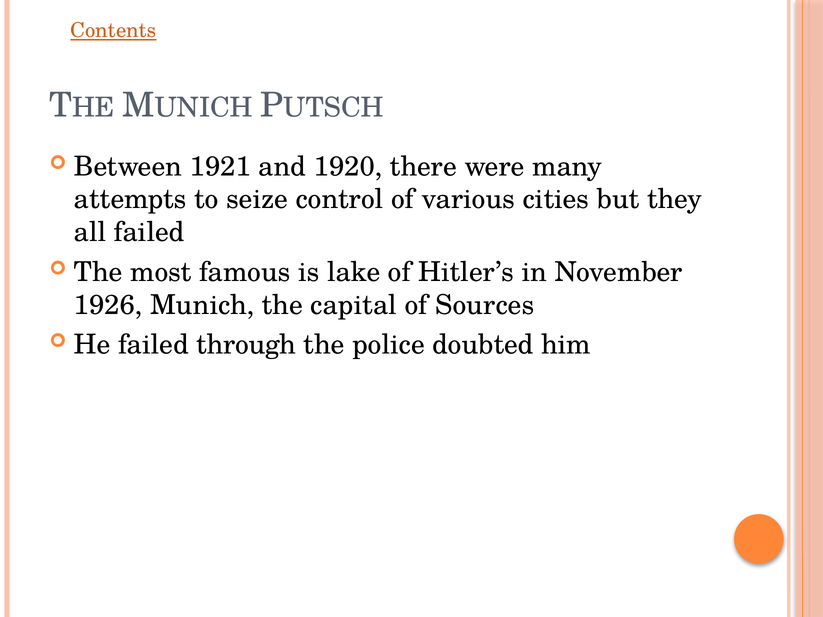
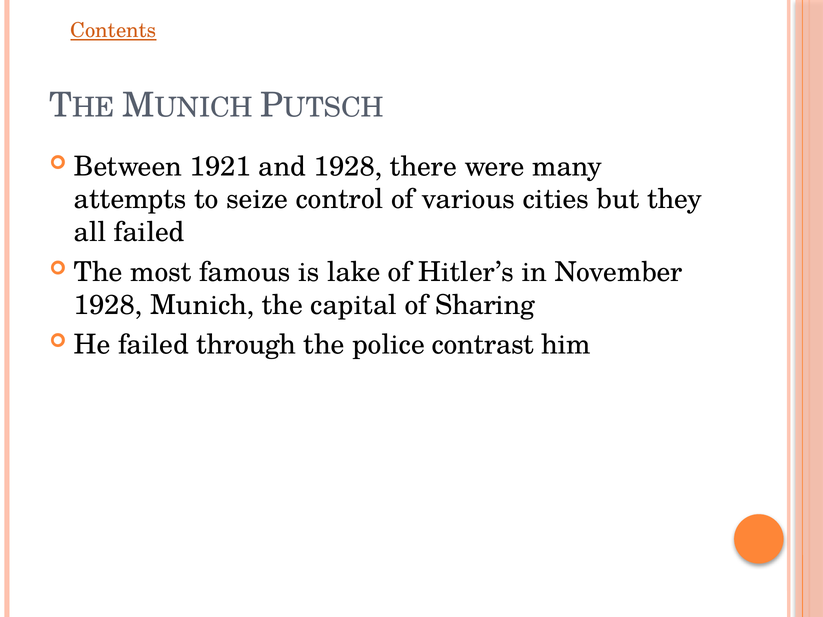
and 1920: 1920 -> 1928
1926 at (108, 305): 1926 -> 1928
Sources: Sources -> Sharing
doubted: doubted -> contrast
